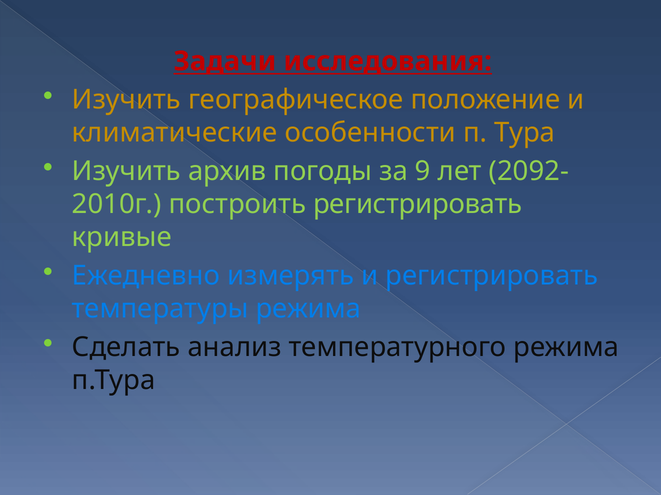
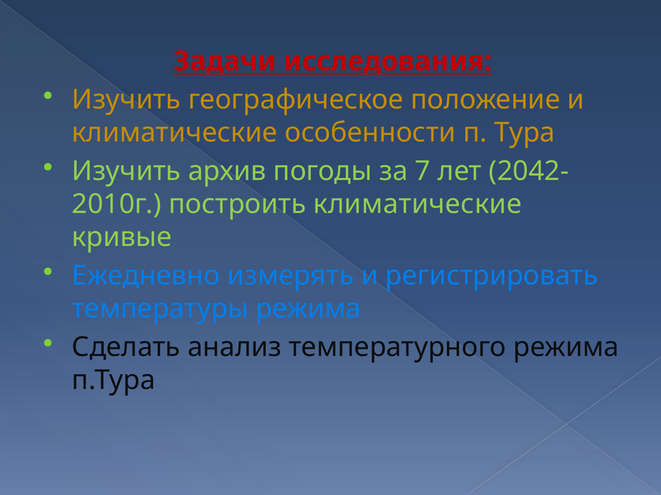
9: 9 -> 7
2092-: 2092- -> 2042-
построить регистрировать: регистрировать -> климатические
